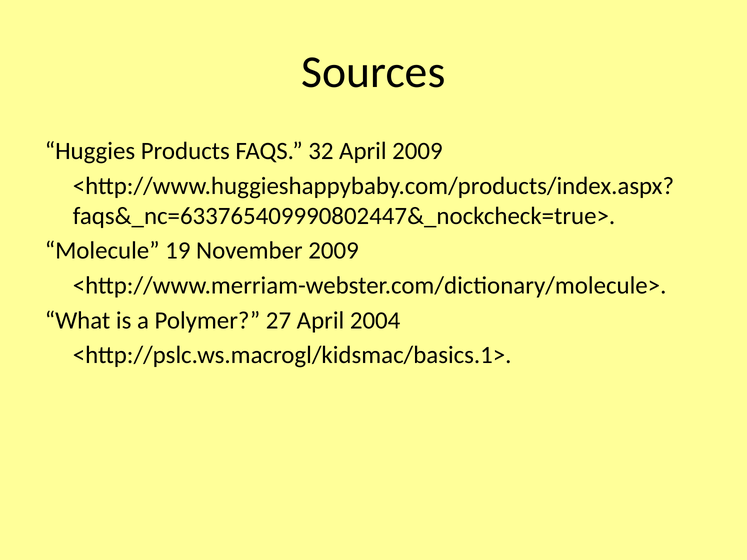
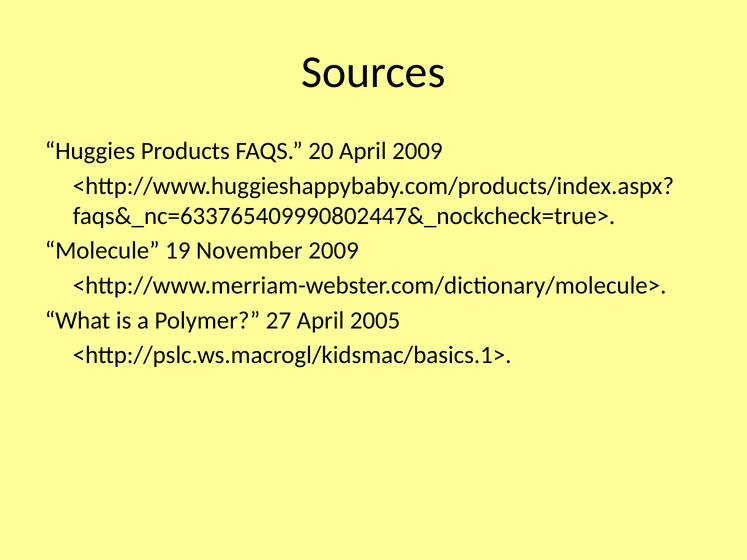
32: 32 -> 20
2004: 2004 -> 2005
